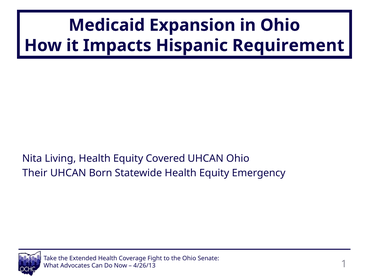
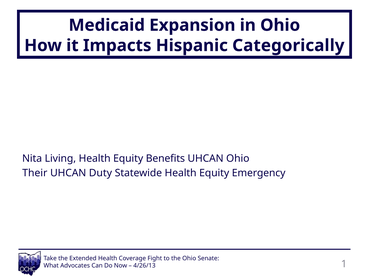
Requirement: Requirement -> Categorically
Covered: Covered -> Benefits
Born: Born -> Duty
